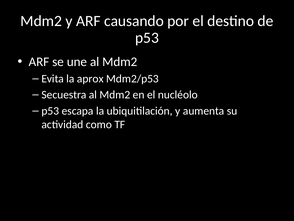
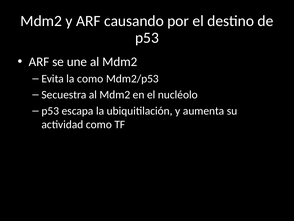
la aprox: aprox -> como
